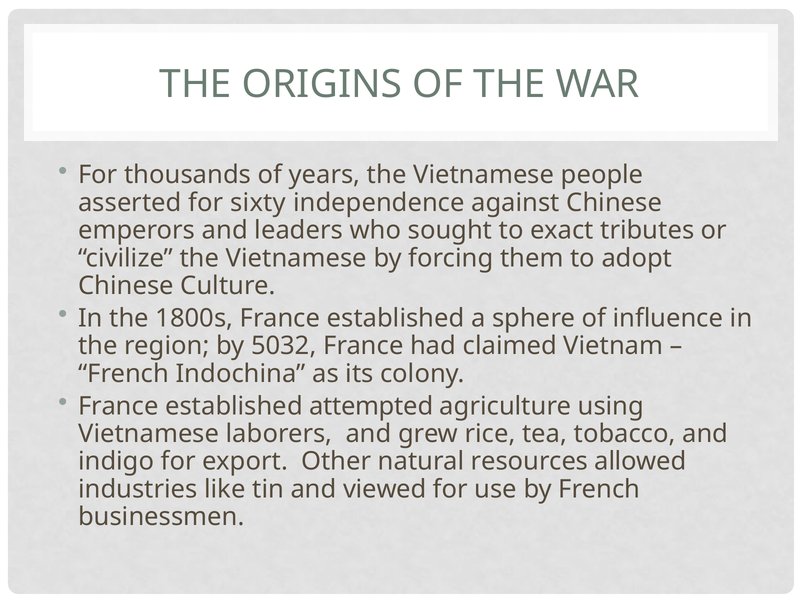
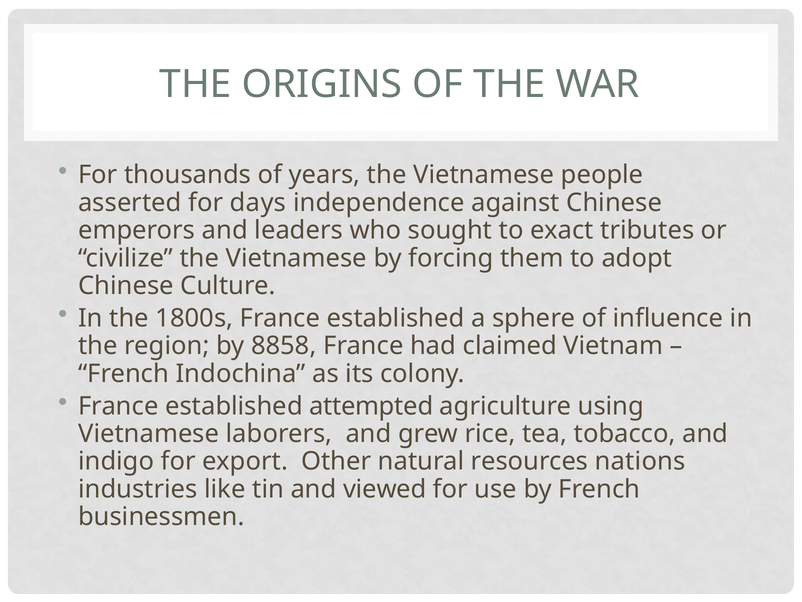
sixty: sixty -> days
5032: 5032 -> 8858
allowed: allowed -> nations
